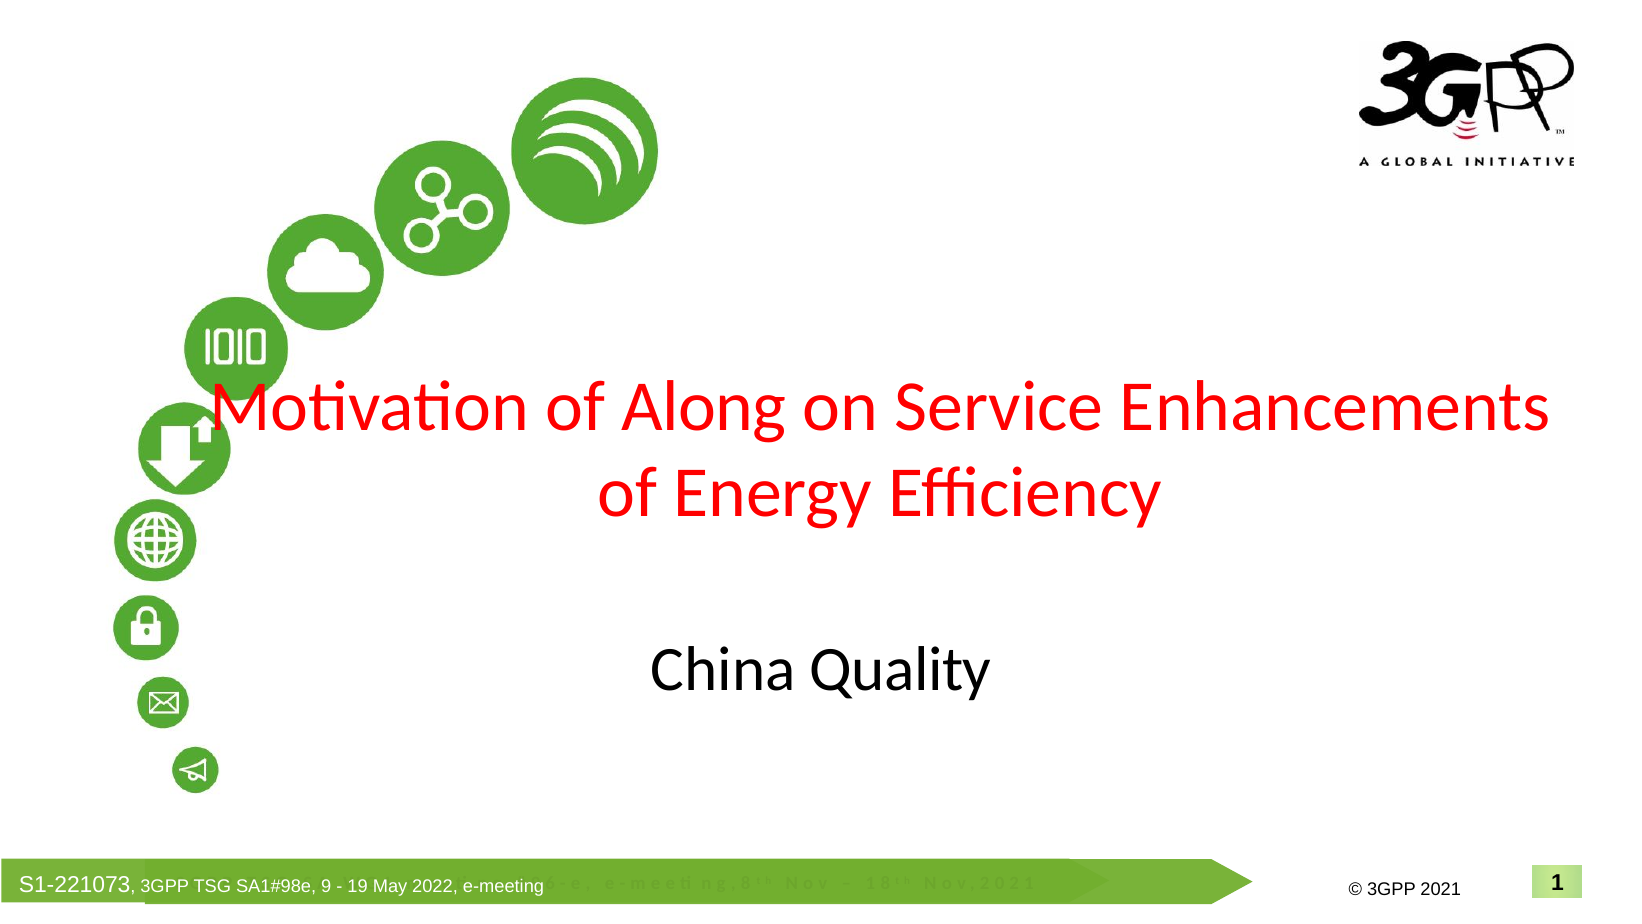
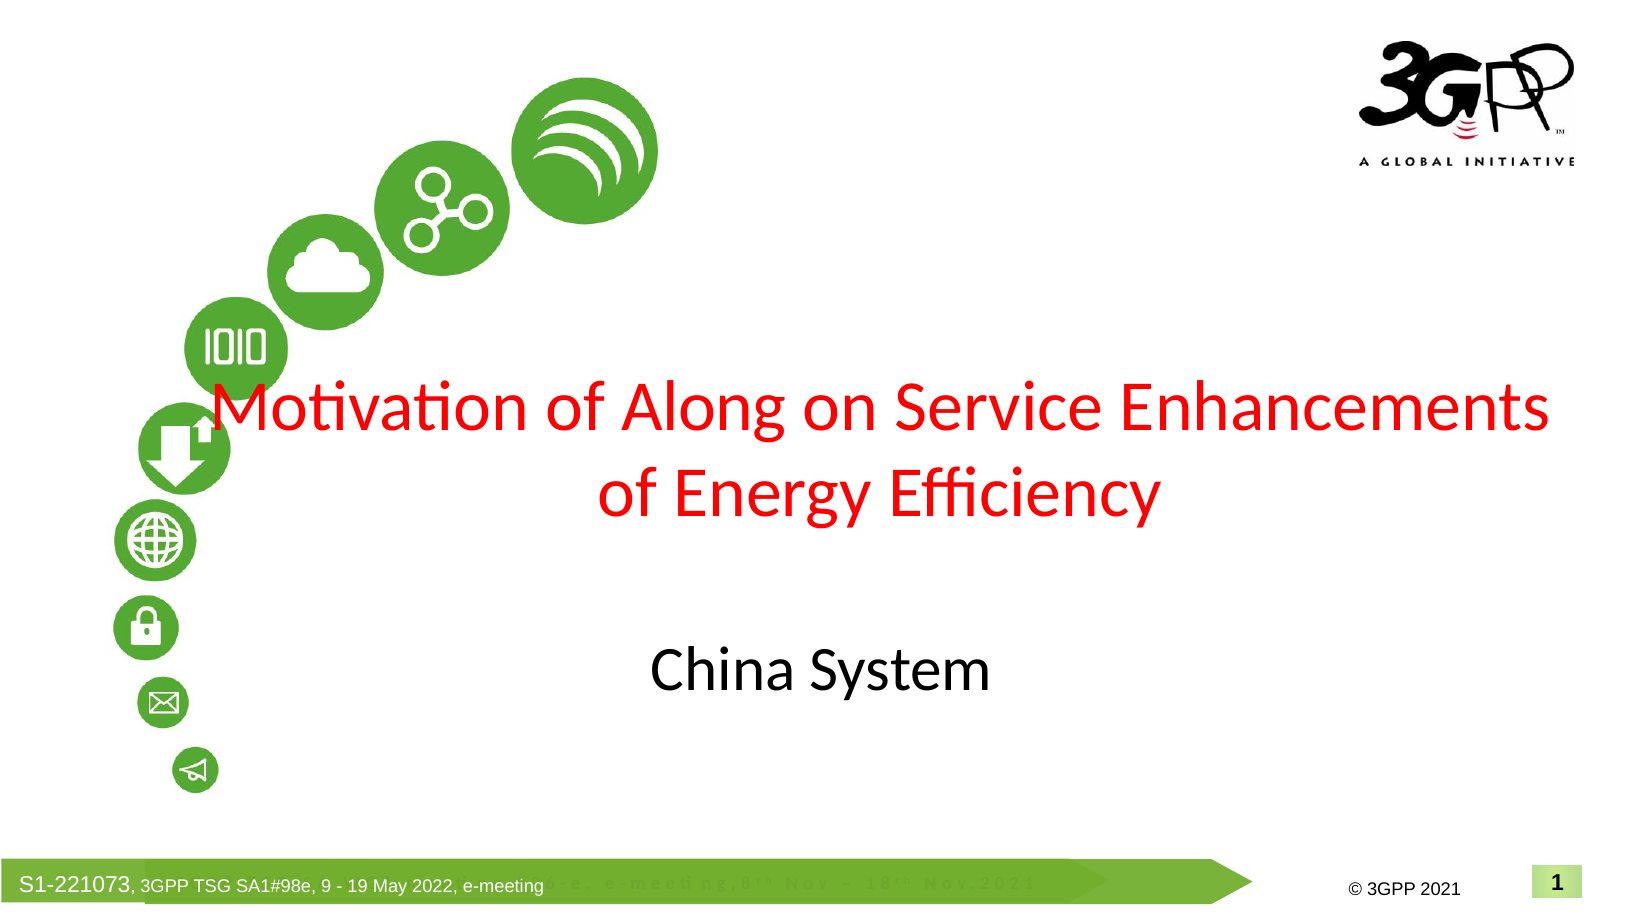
Quality: Quality -> System
